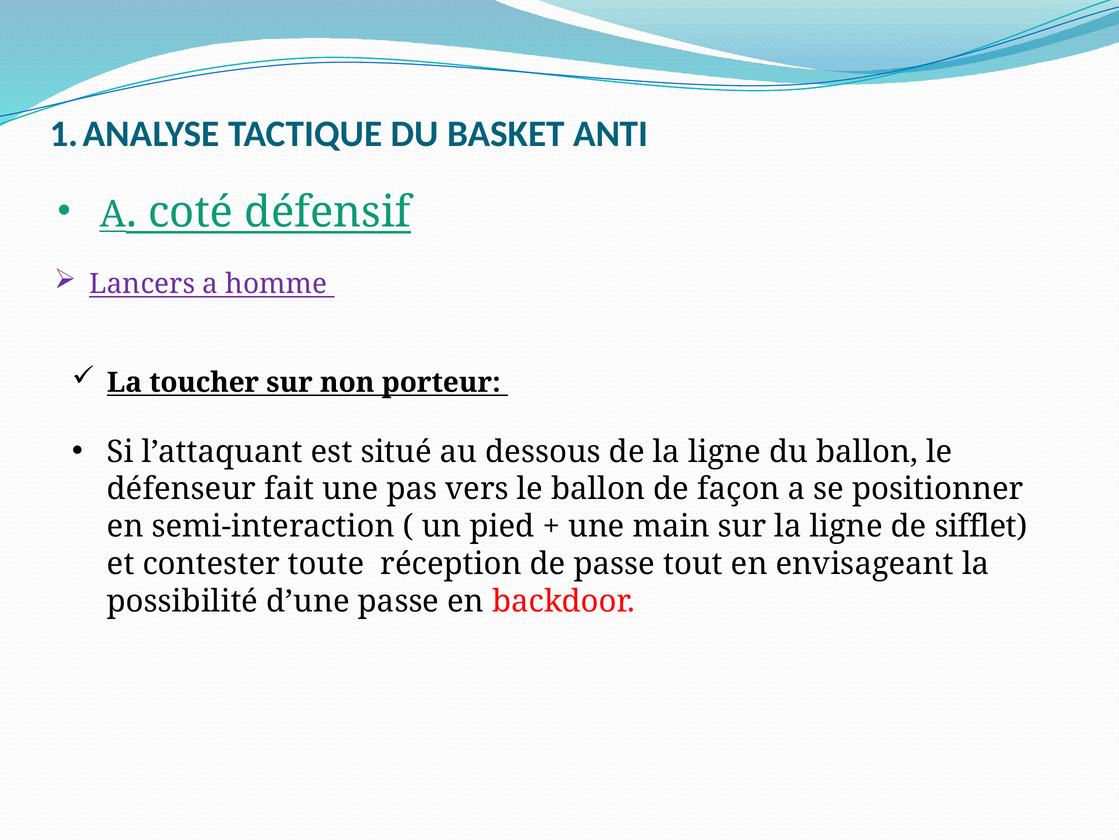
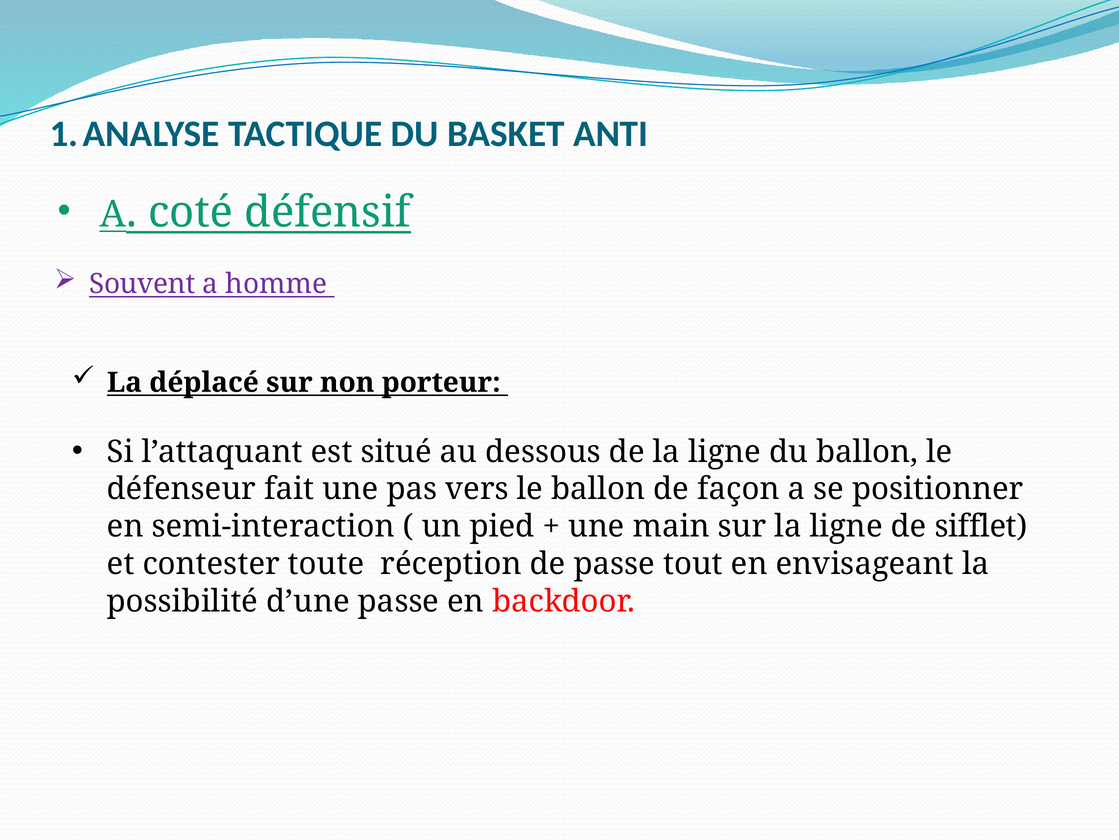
Lancers: Lancers -> Souvent
toucher: toucher -> déplacé
